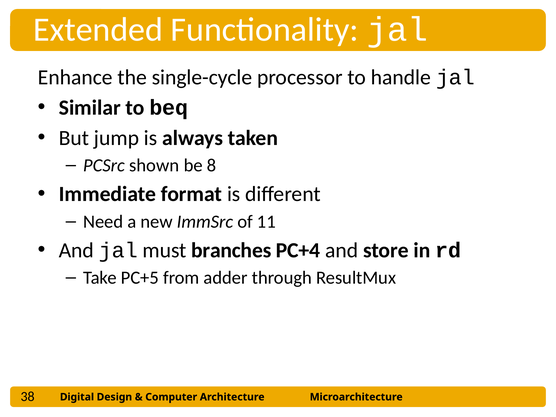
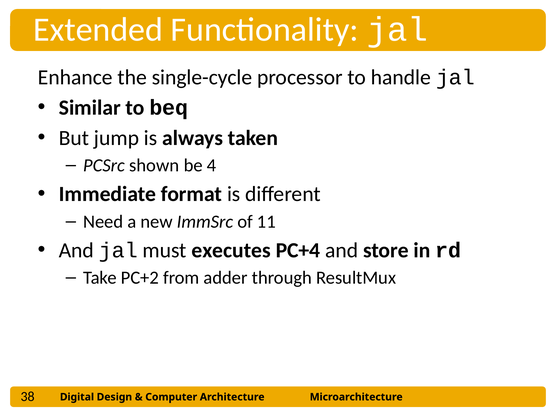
8: 8 -> 4
branches: branches -> executes
PC+5: PC+5 -> PC+2
